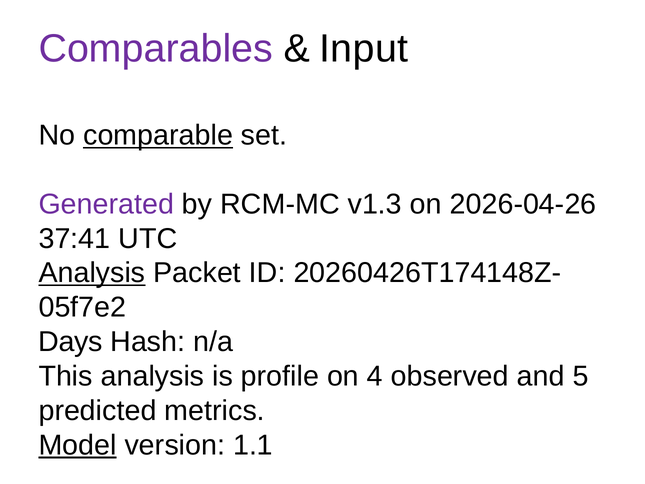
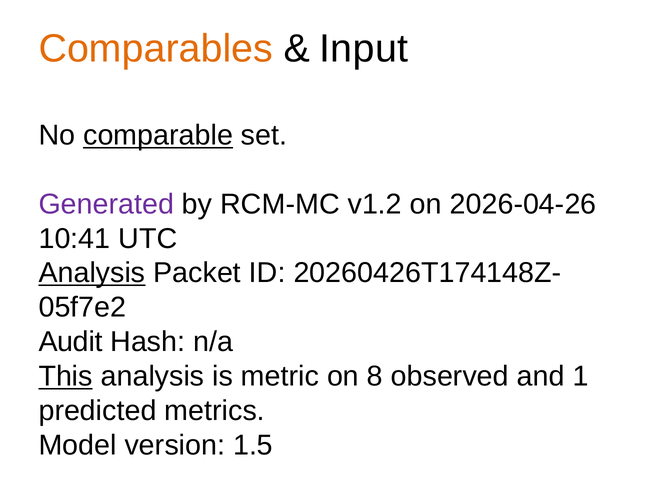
Comparables colour: purple -> orange
v1.3: v1.3 -> v1.2
37:41: 37:41 -> 10:41
Days: Days -> Audit
This underline: none -> present
profile: profile -> metric
4: 4 -> 8
5: 5 -> 1
Model underline: present -> none
1.1: 1.1 -> 1.5
